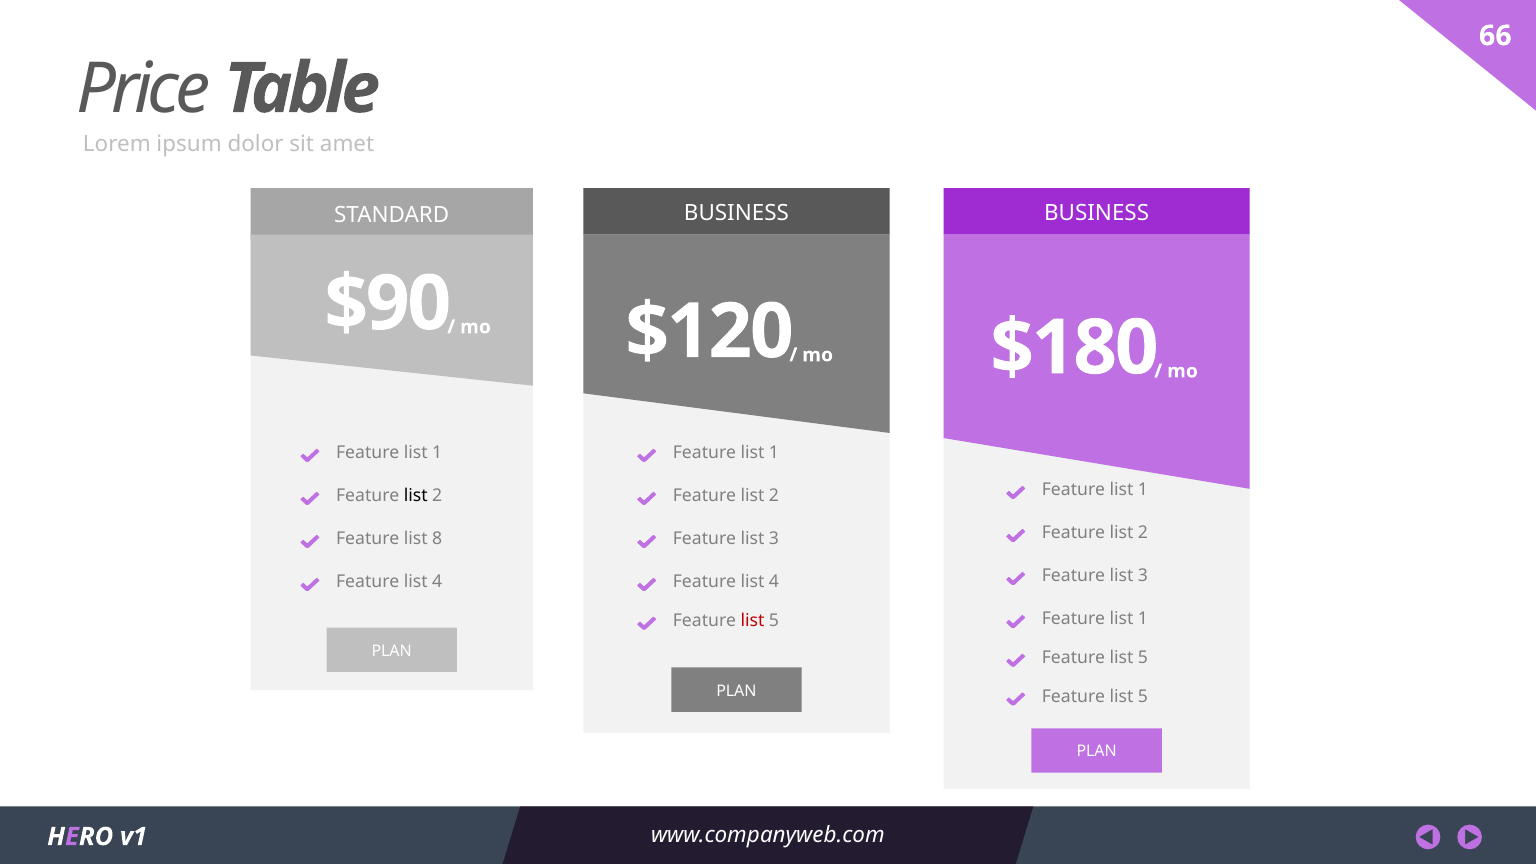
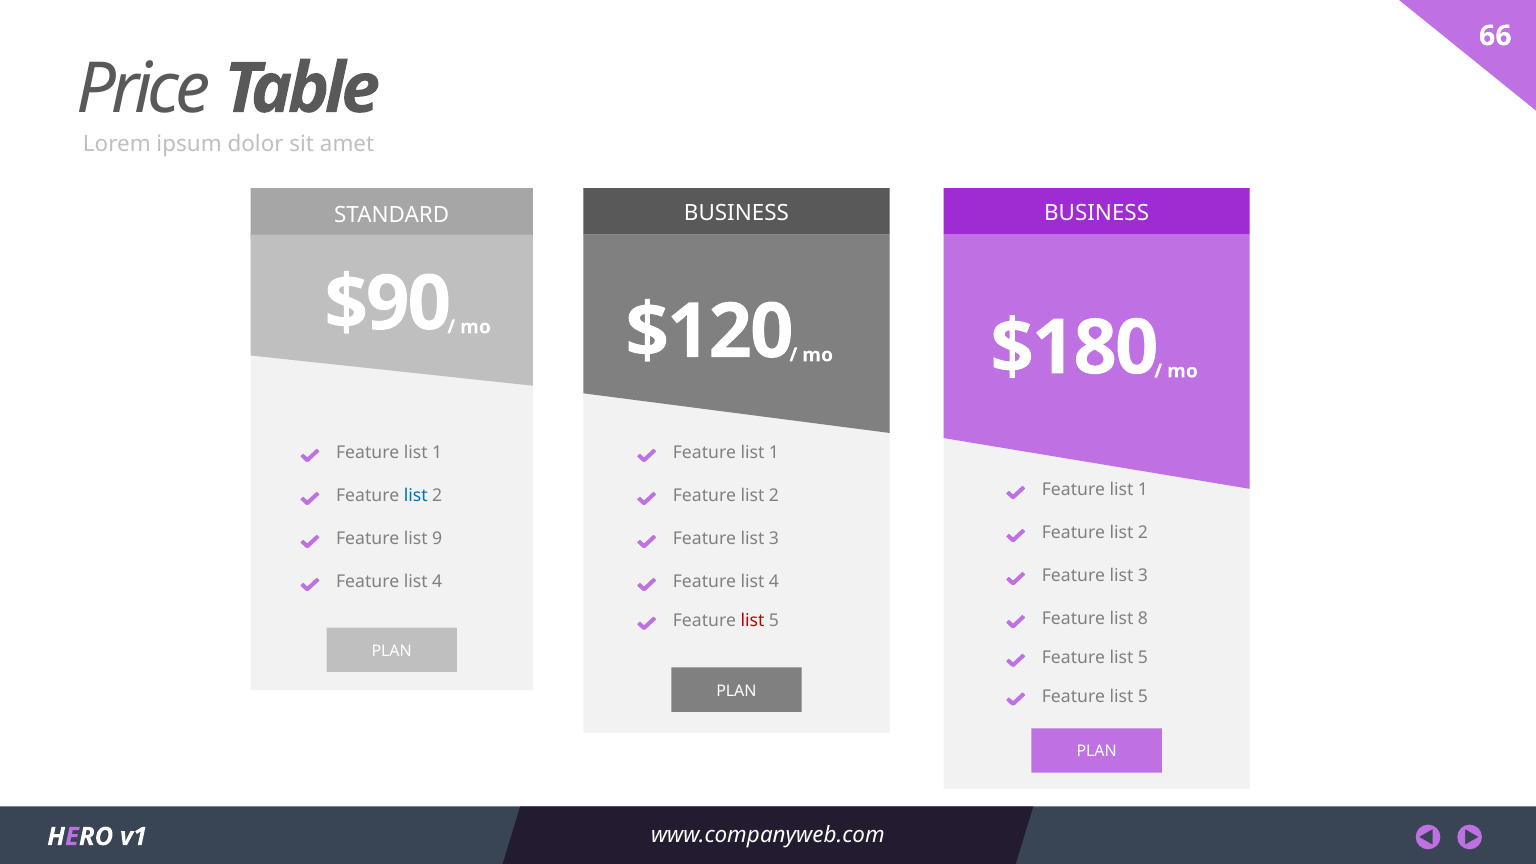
list at (416, 496) colour: black -> blue
8: 8 -> 9
1 at (1143, 619): 1 -> 8
